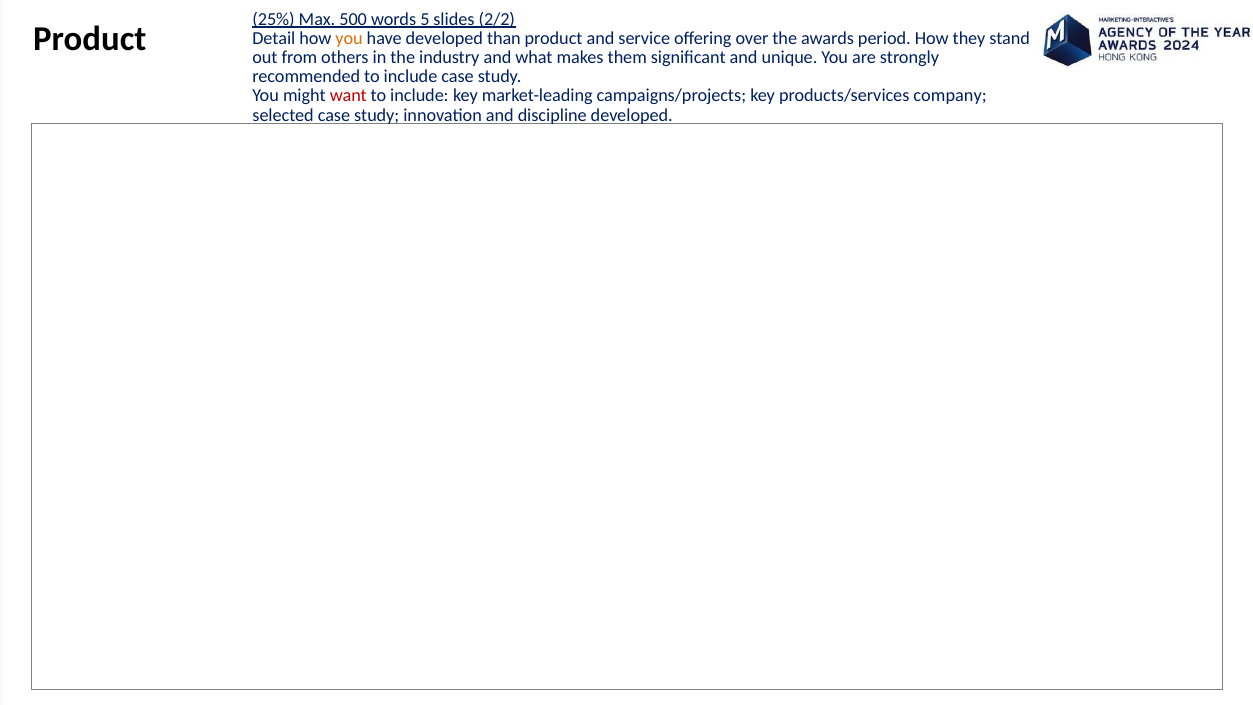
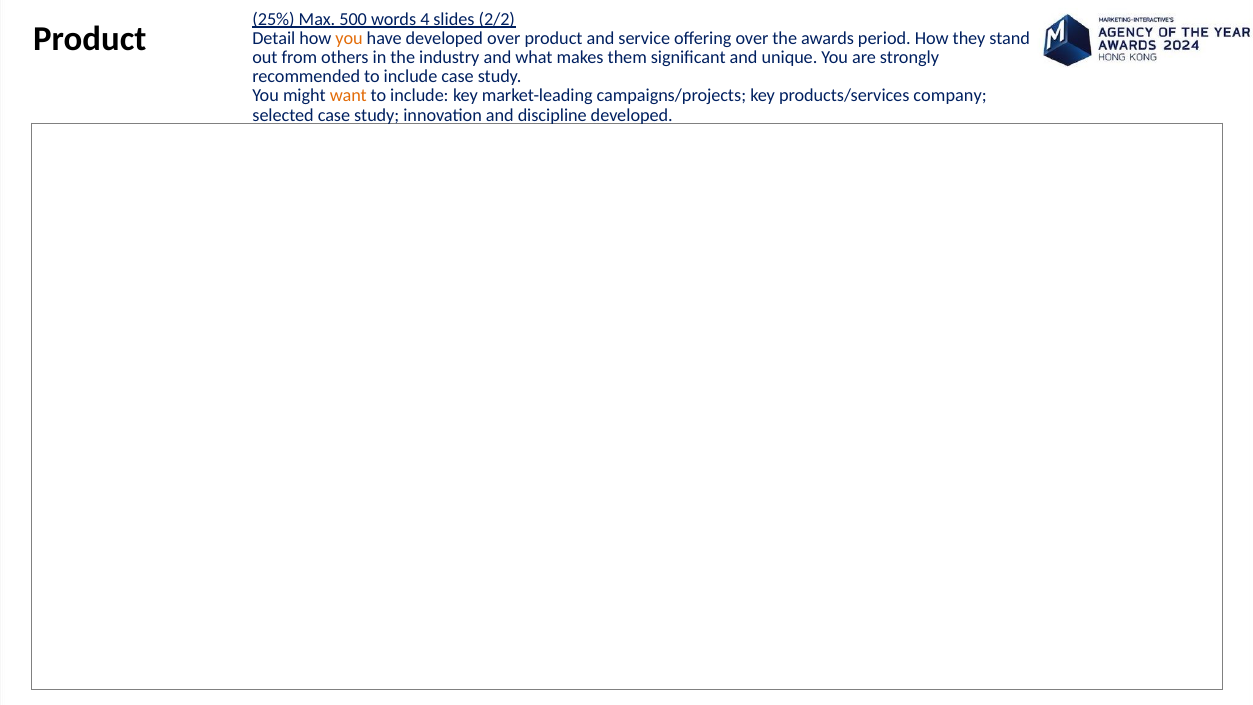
5: 5 -> 4
developed than: than -> over
want colour: red -> orange
